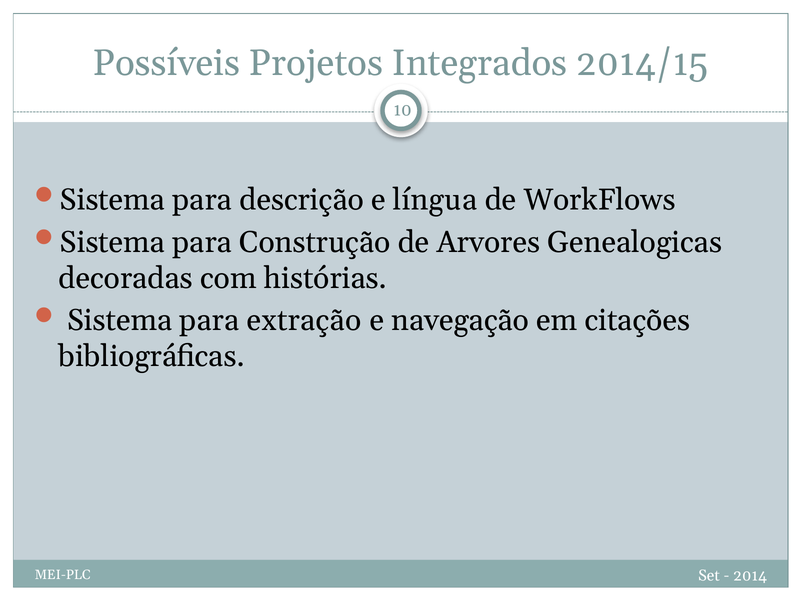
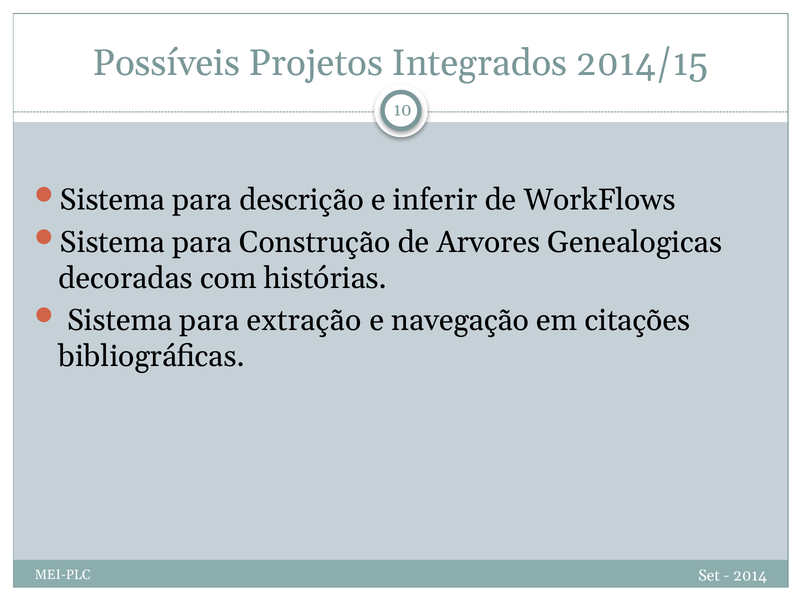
língua: língua -> inferir
